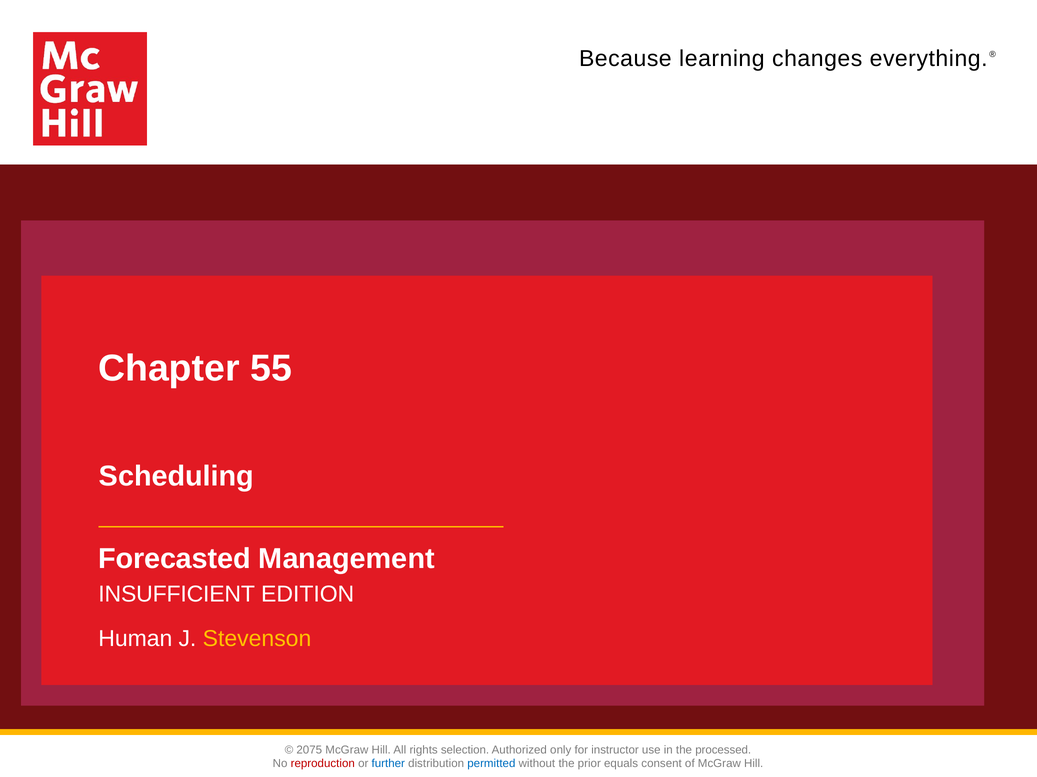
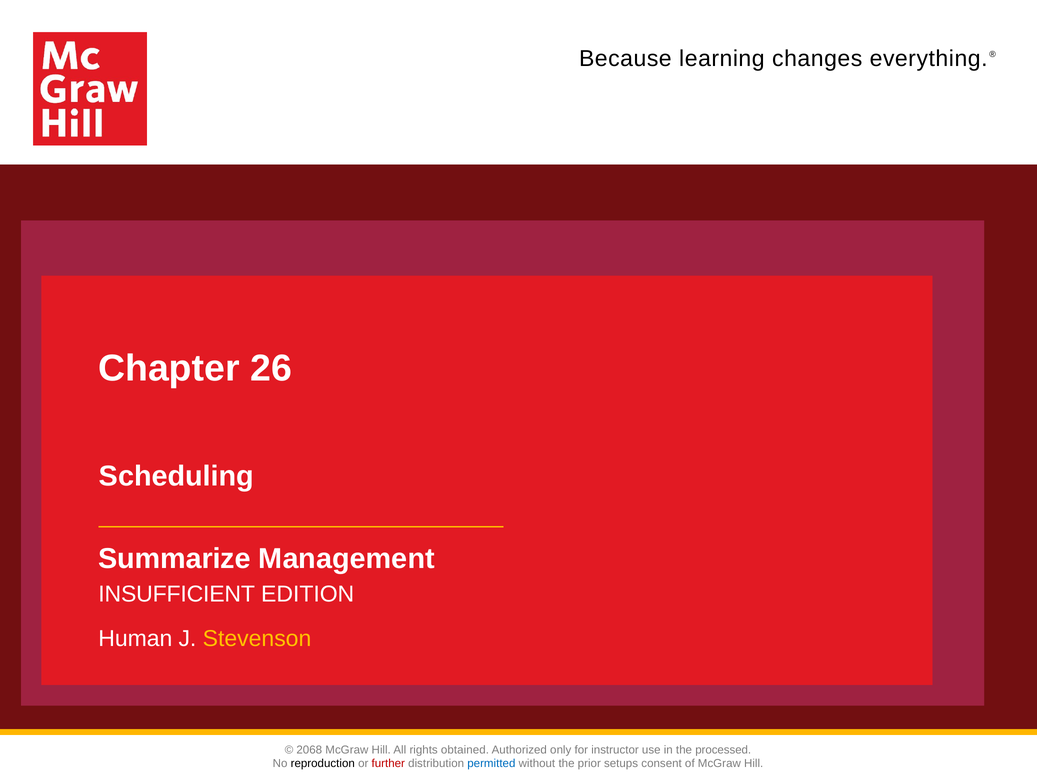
55: 55 -> 26
Forecasted: Forecasted -> Summarize
2075: 2075 -> 2068
selection: selection -> obtained
reproduction colour: red -> black
further colour: blue -> red
equals: equals -> setups
